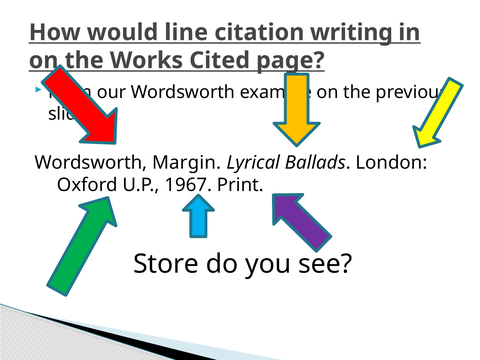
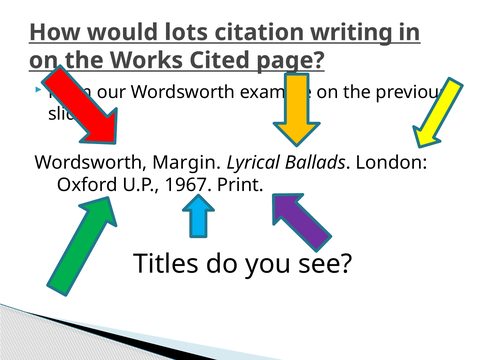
line: line -> lots
Store: Store -> Titles
